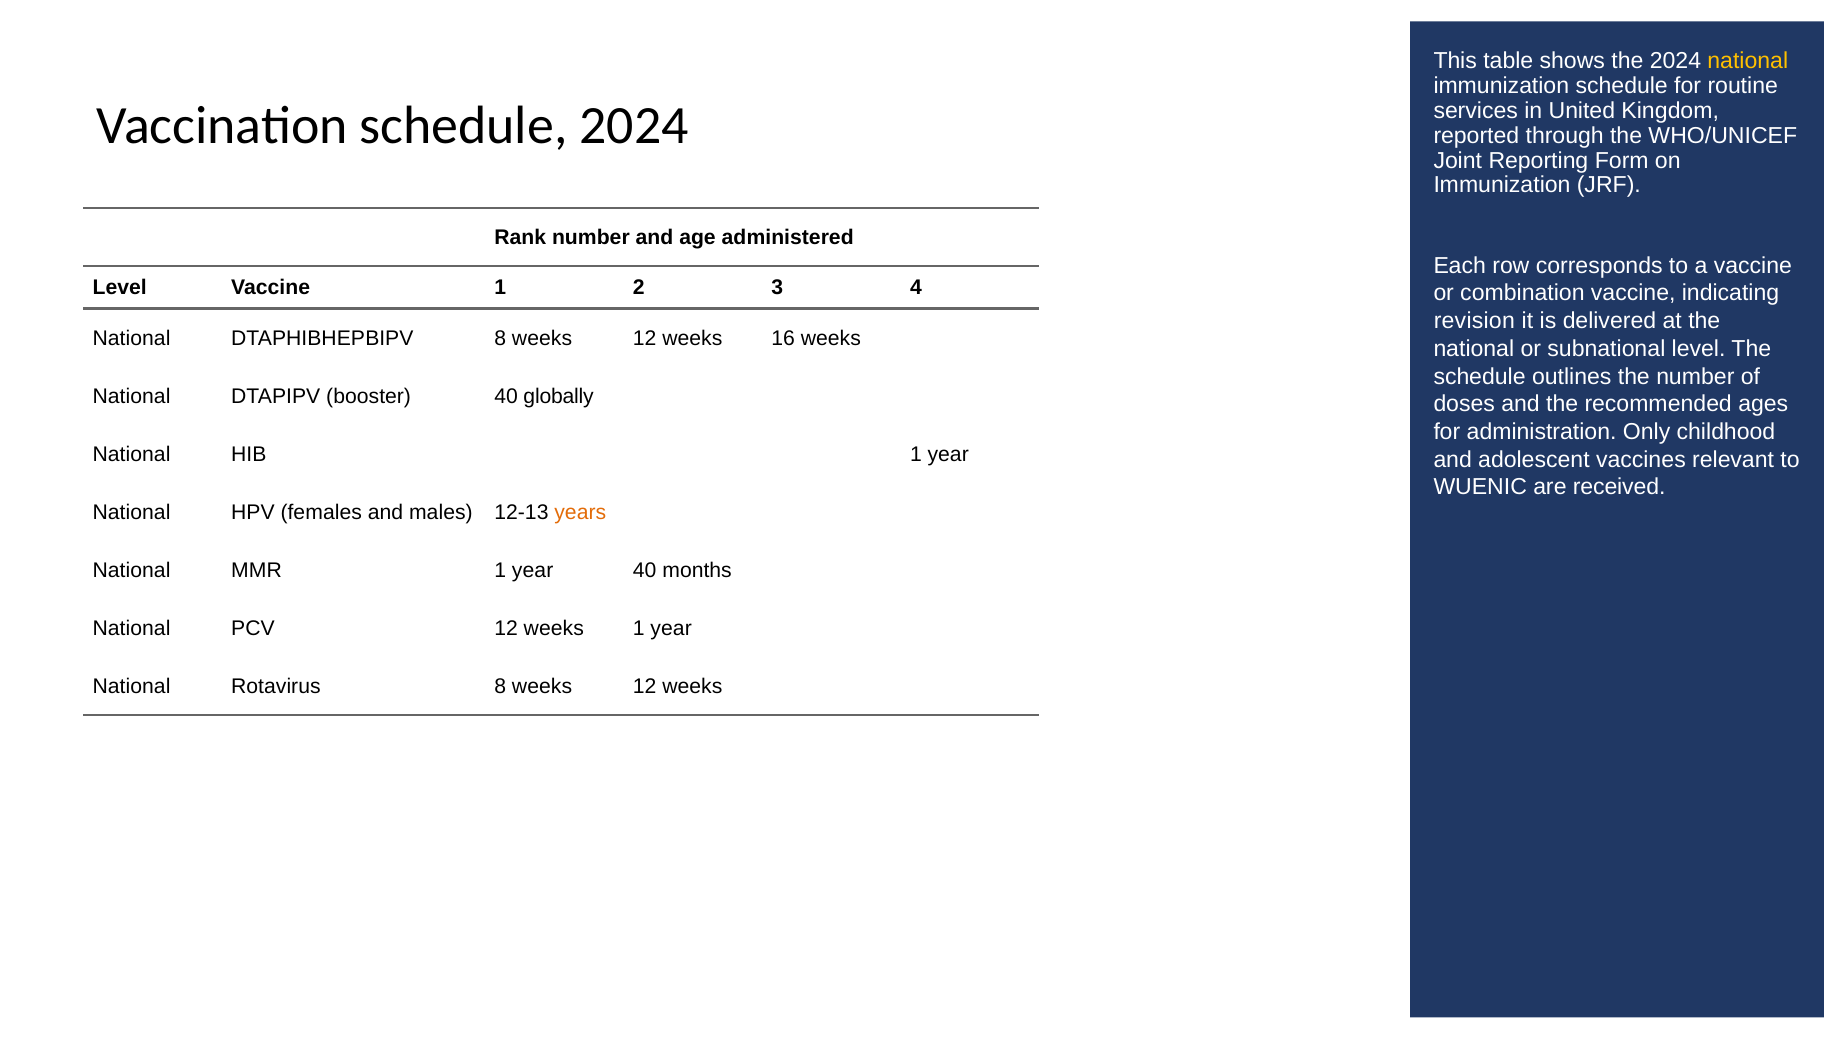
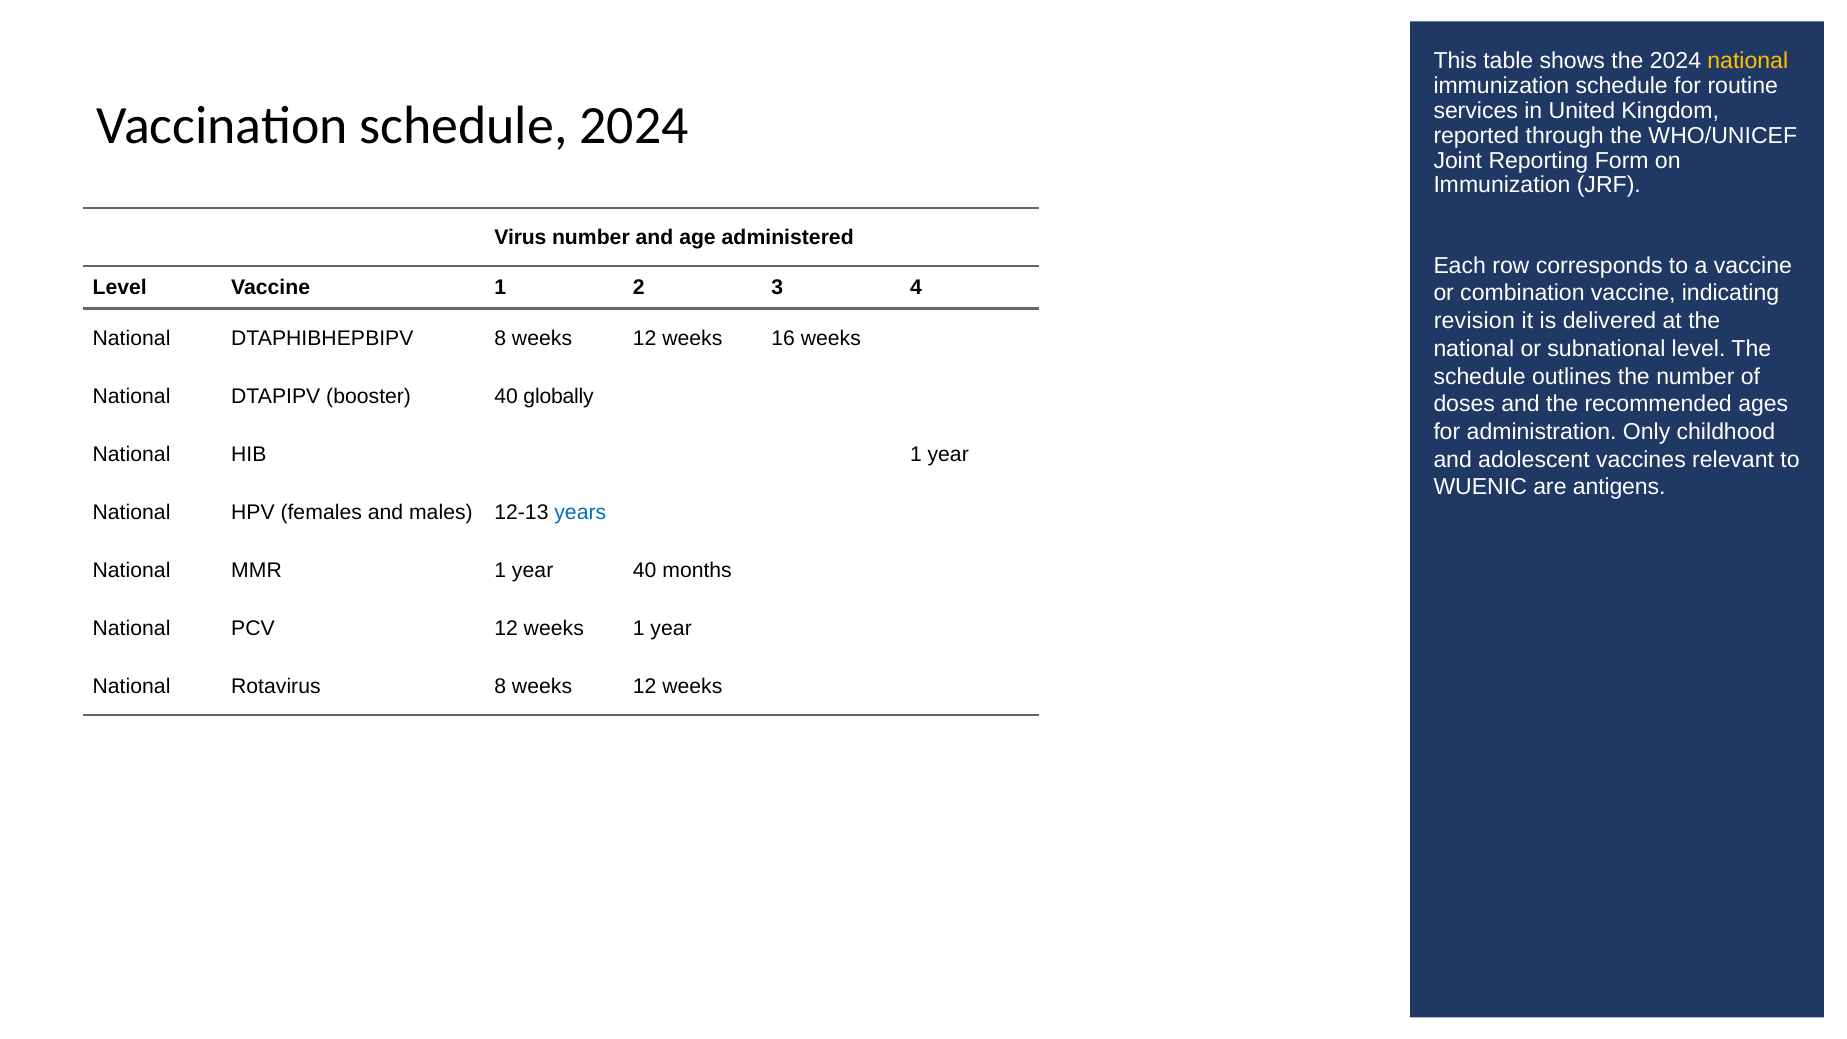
Rank: Rank -> Virus
received: received -> antigens
years colour: orange -> blue
